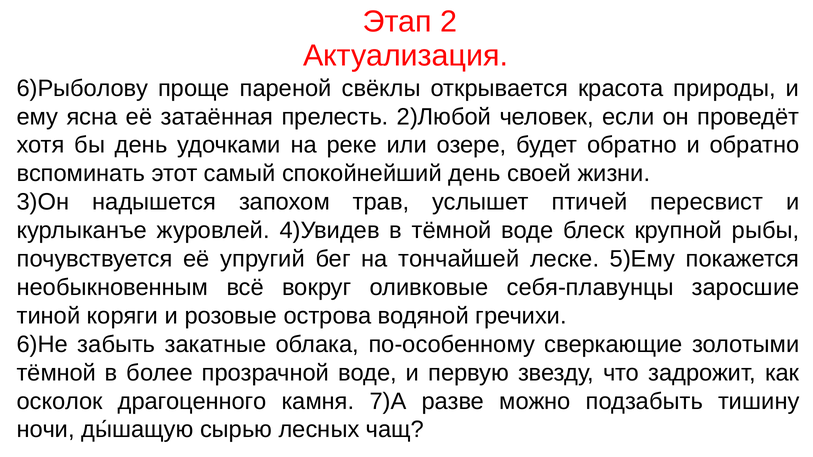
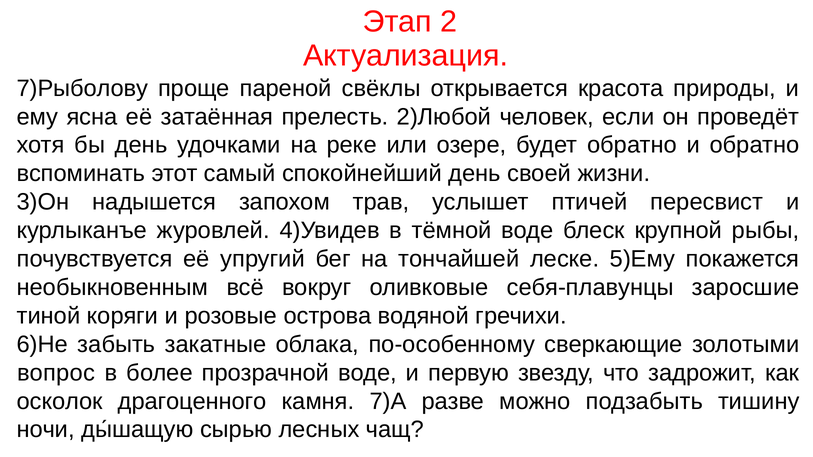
6)Рыболову: 6)Рыболову -> 7)Рыболову
тёмной at (56, 373): тёмной -> вопрос
